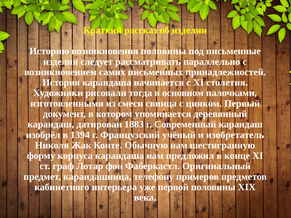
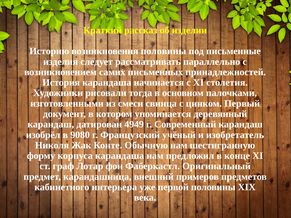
1883: 1883 -> 4949
1394: 1394 -> 9080
телефону: телефону -> внешний
